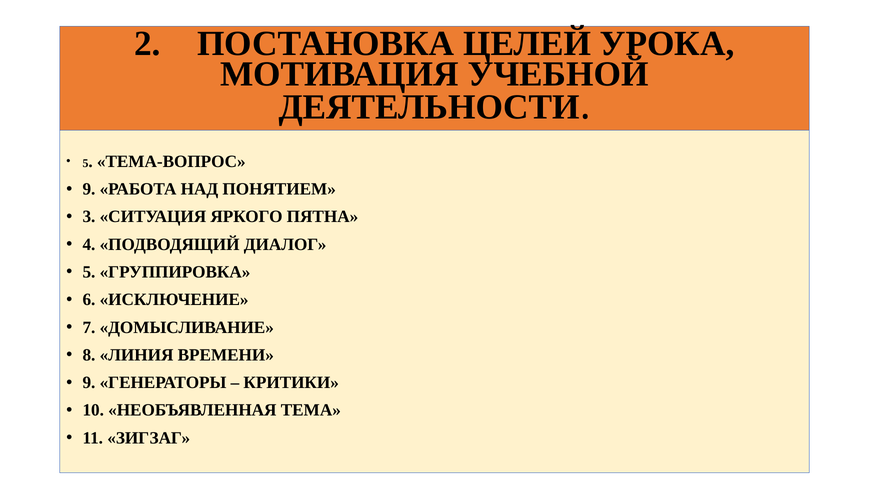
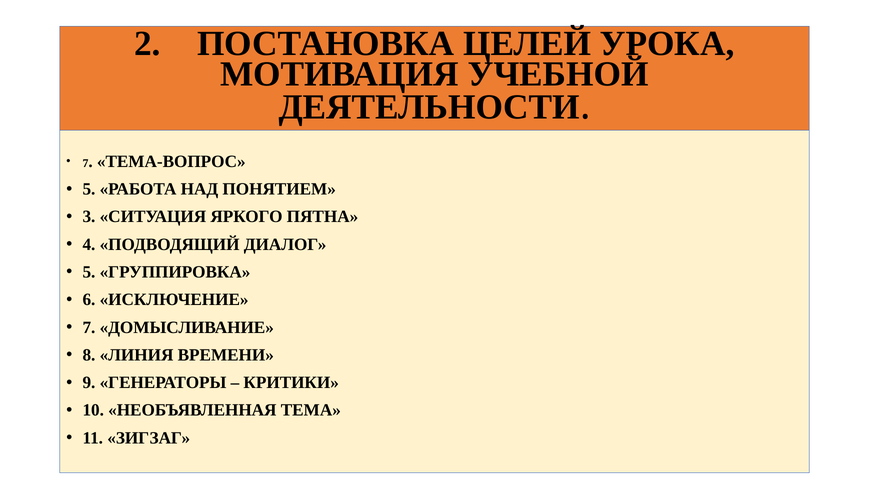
5 at (85, 163): 5 -> 7
9 at (89, 189): 9 -> 5
